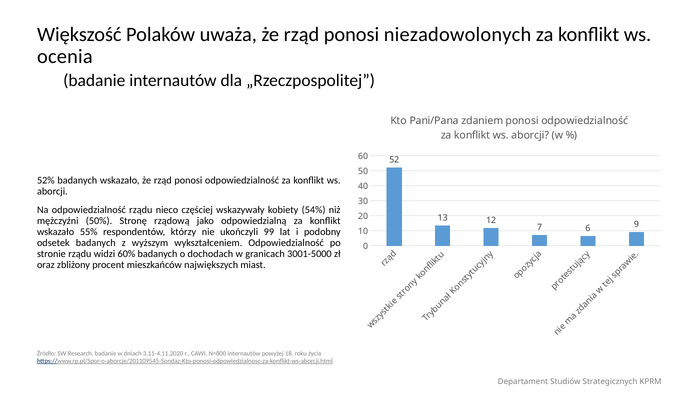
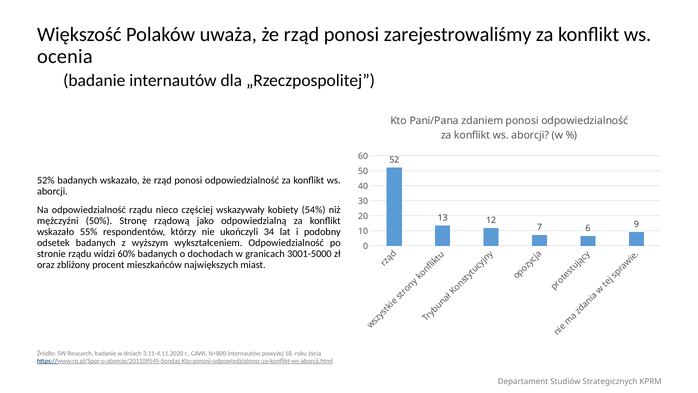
niezadowolonych: niezadowolonych -> zarejestrowaliśmy
99: 99 -> 34
